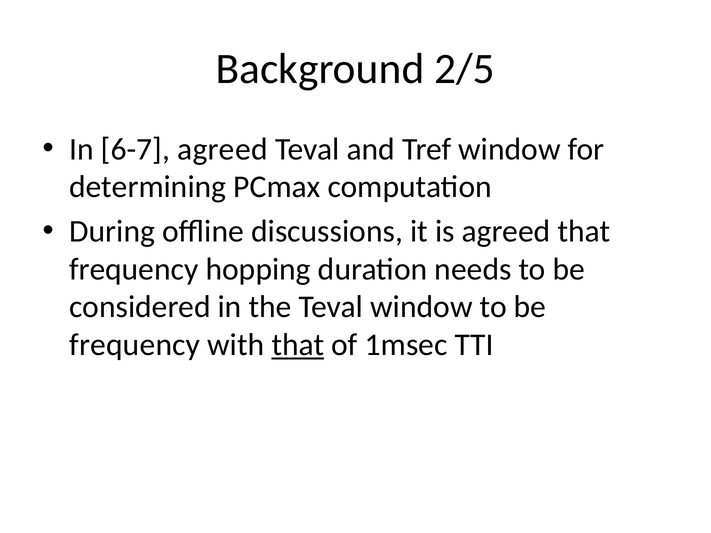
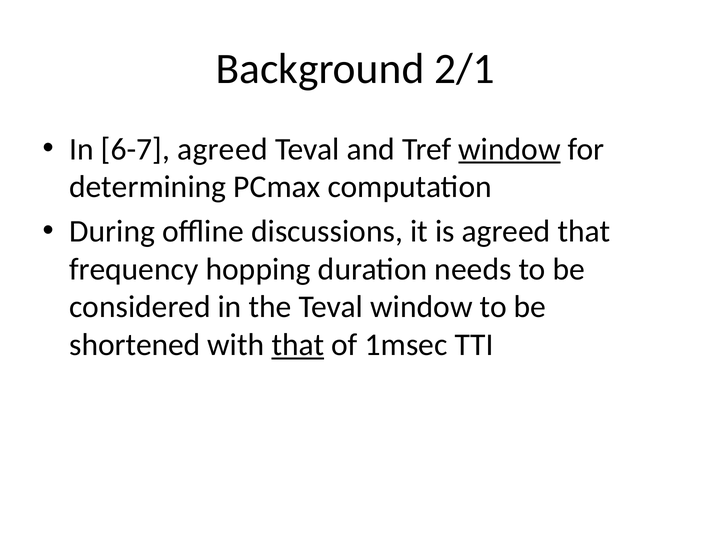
2/5: 2/5 -> 2/1
window at (509, 149) underline: none -> present
frequency at (135, 345): frequency -> shortened
